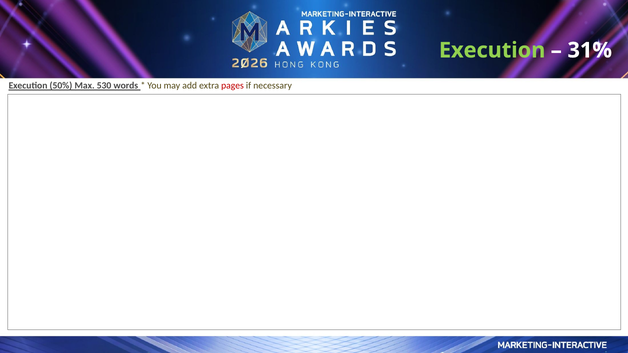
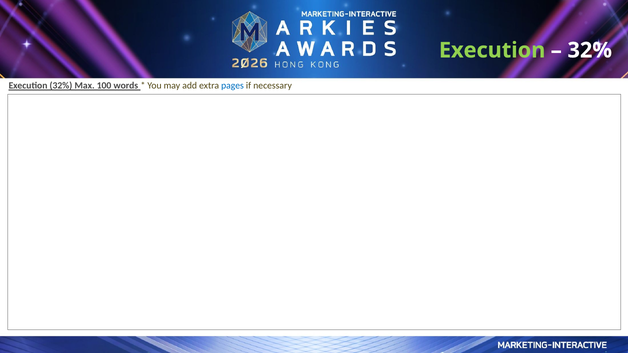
31% at (590, 50): 31% -> 32%
Execution 50%: 50% -> 32%
530: 530 -> 100
pages colour: red -> blue
